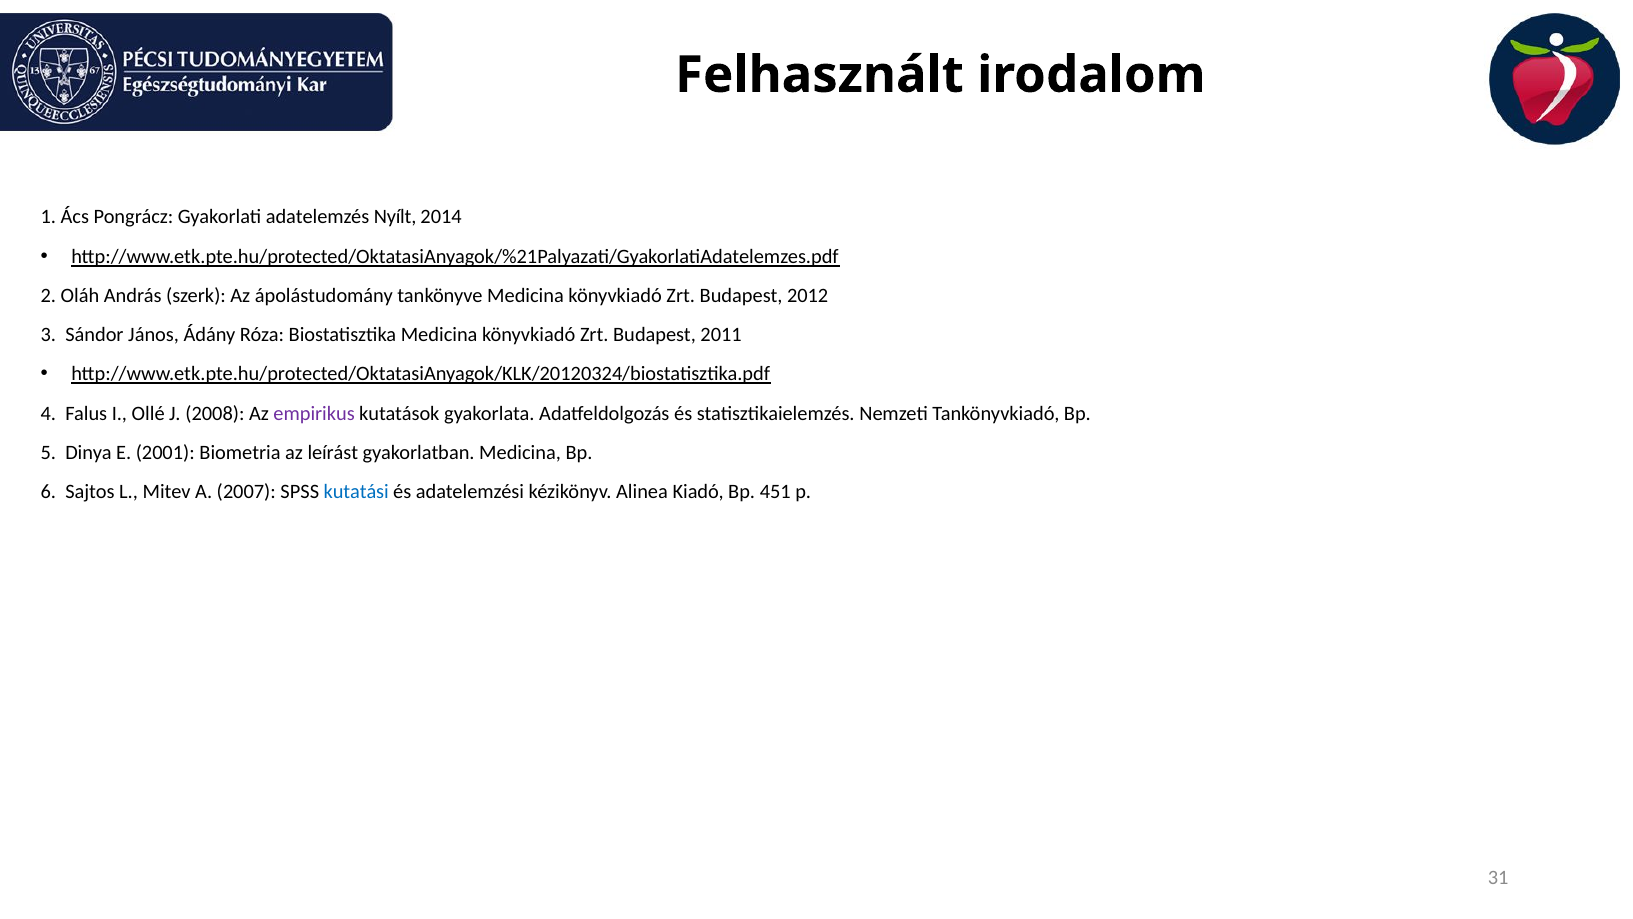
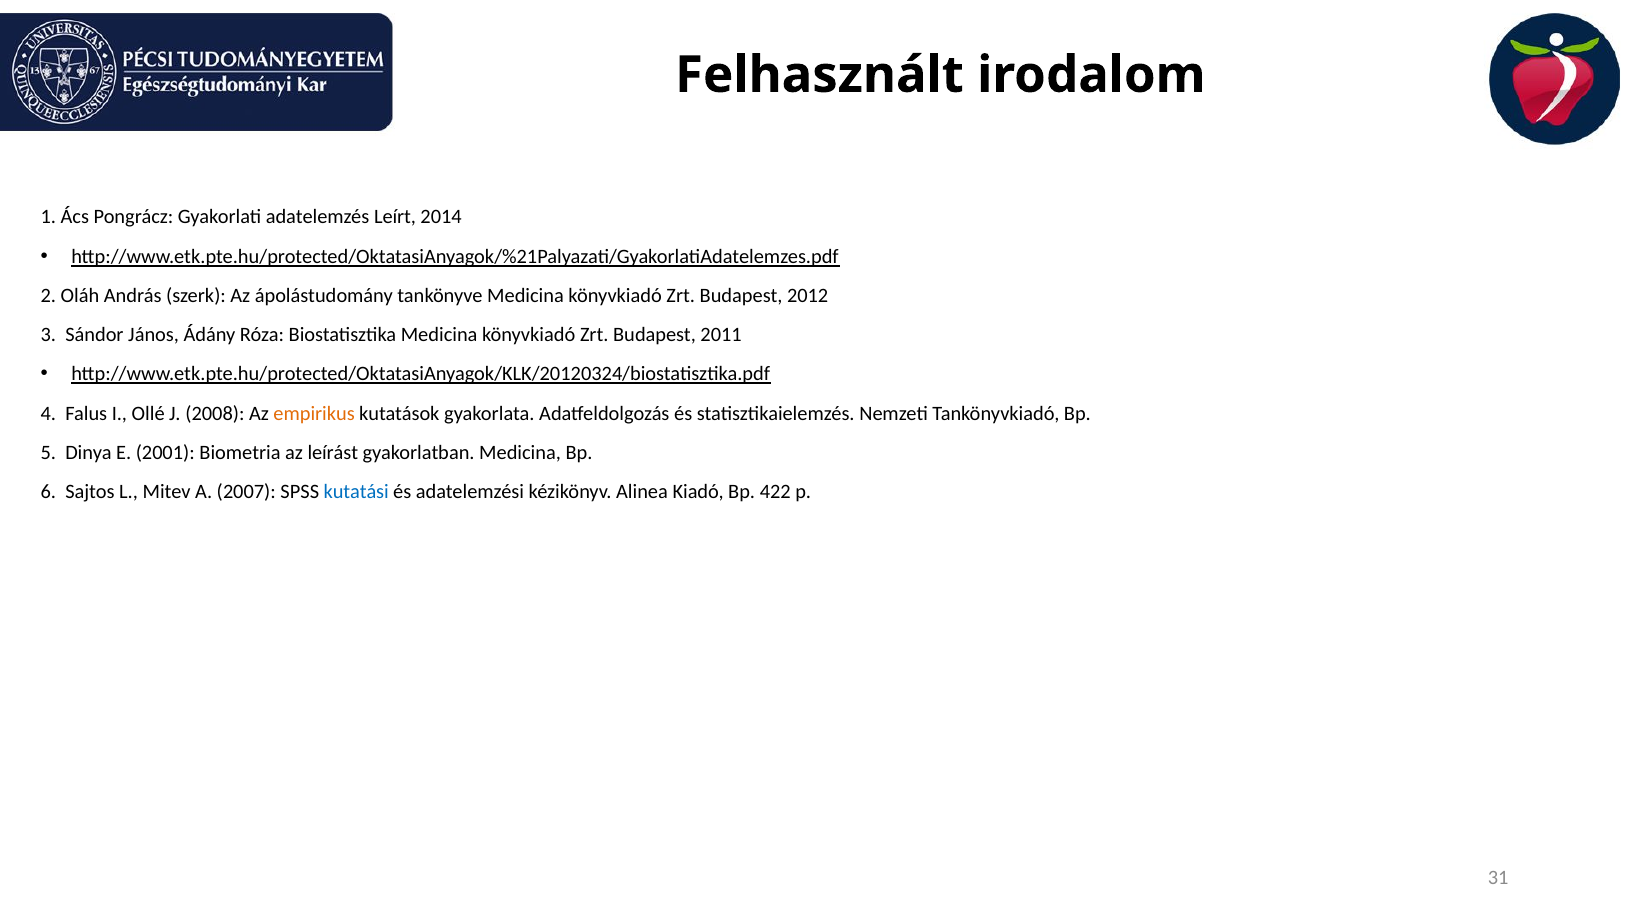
Nyílt: Nyílt -> Leírt
empirikus colour: purple -> orange
451: 451 -> 422
